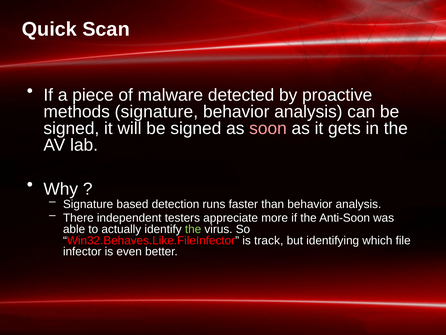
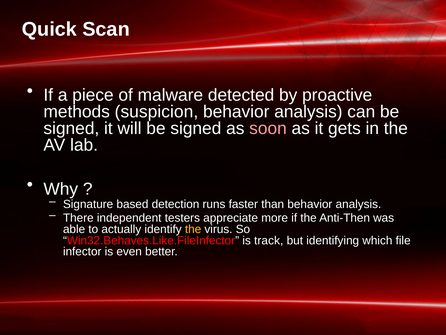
methods signature: signature -> suspicion
Anti-Soon: Anti-Soon -> Anti-Then
the at (193, 229) colour: light green -> yellow
